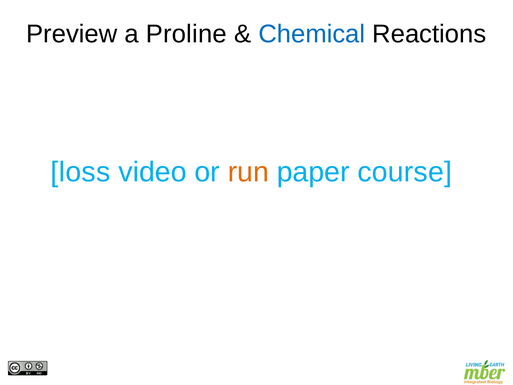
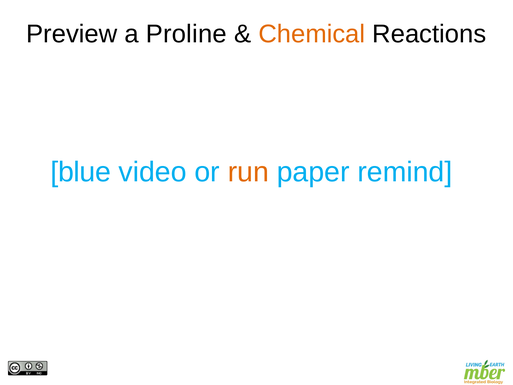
Chemical colour: blue -> orange
loss: loss -> blue
course: course -> remind
